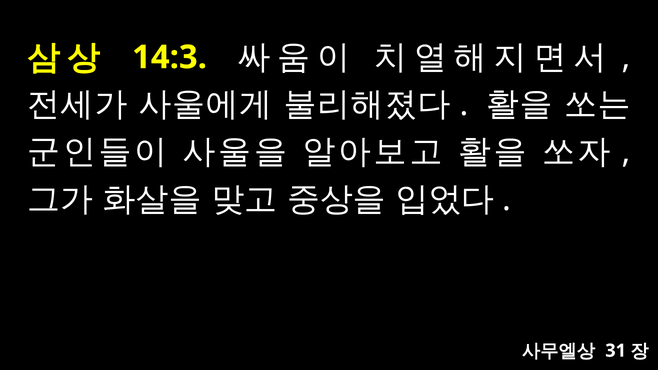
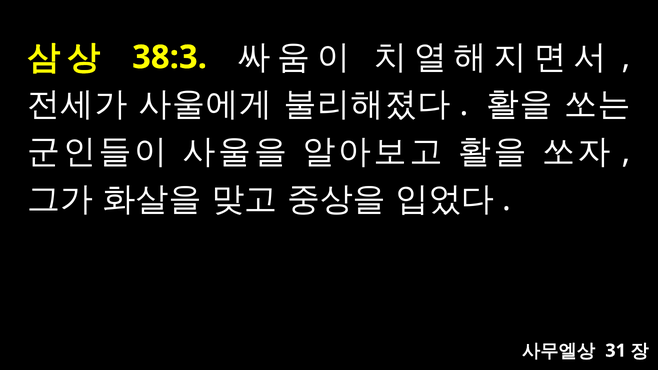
14:3: 14:3 -> 38:3
